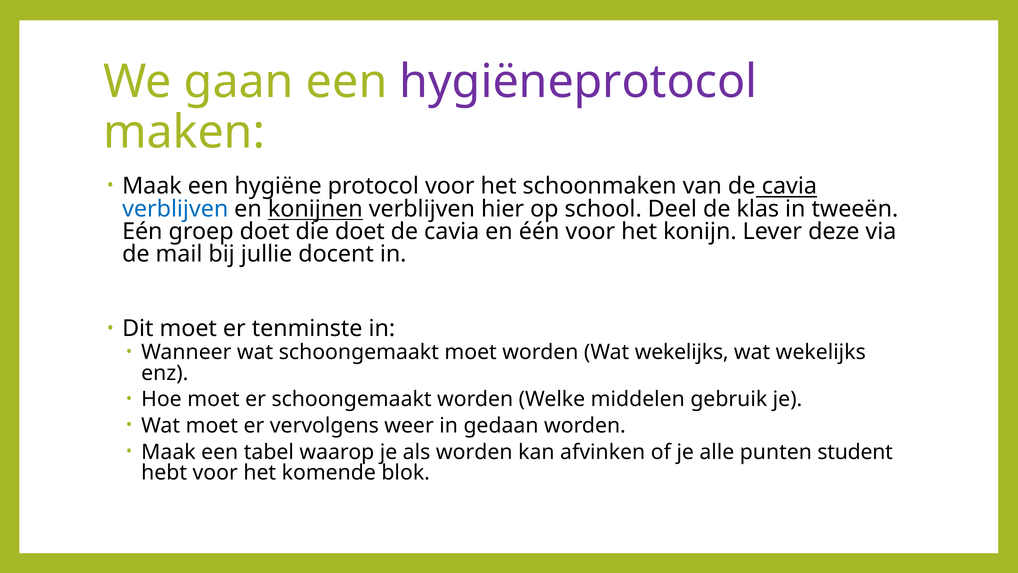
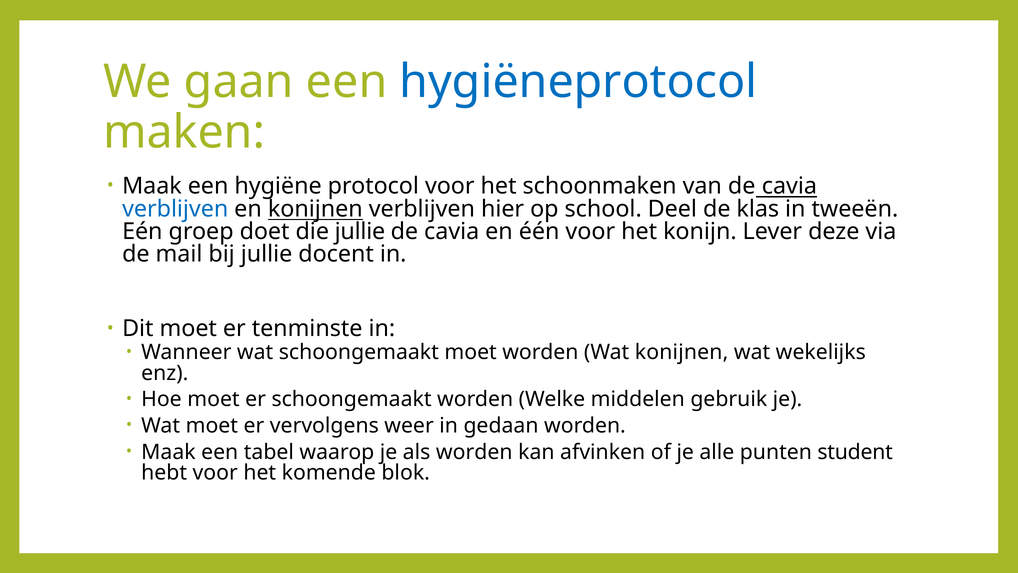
hygiëneprotocol colour: purple -> blue
die doet: doet -> jullie
worden Wat wekelijks: wekelijks -> konijnen
